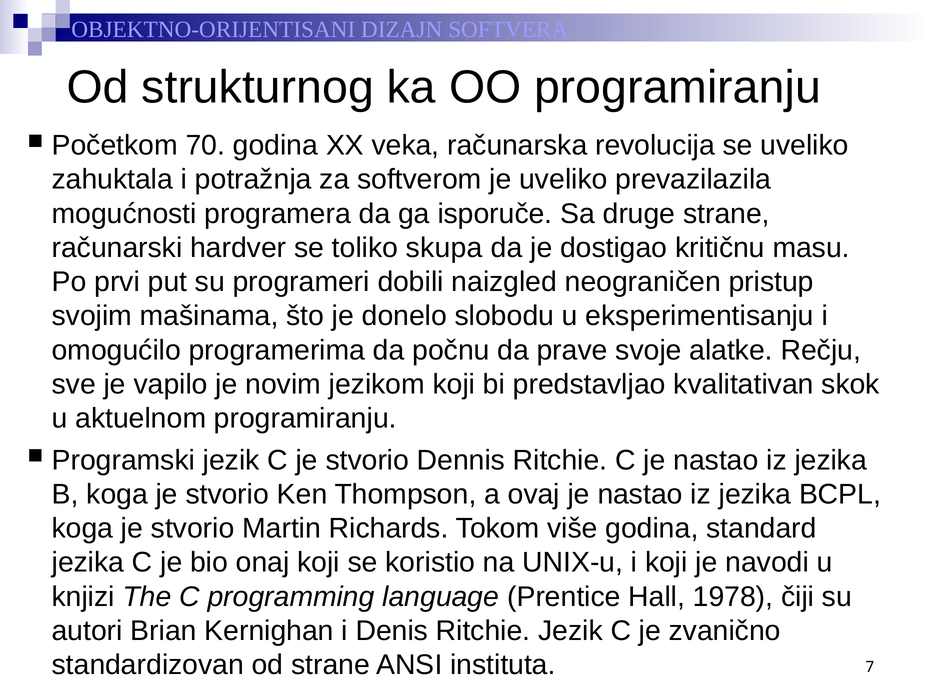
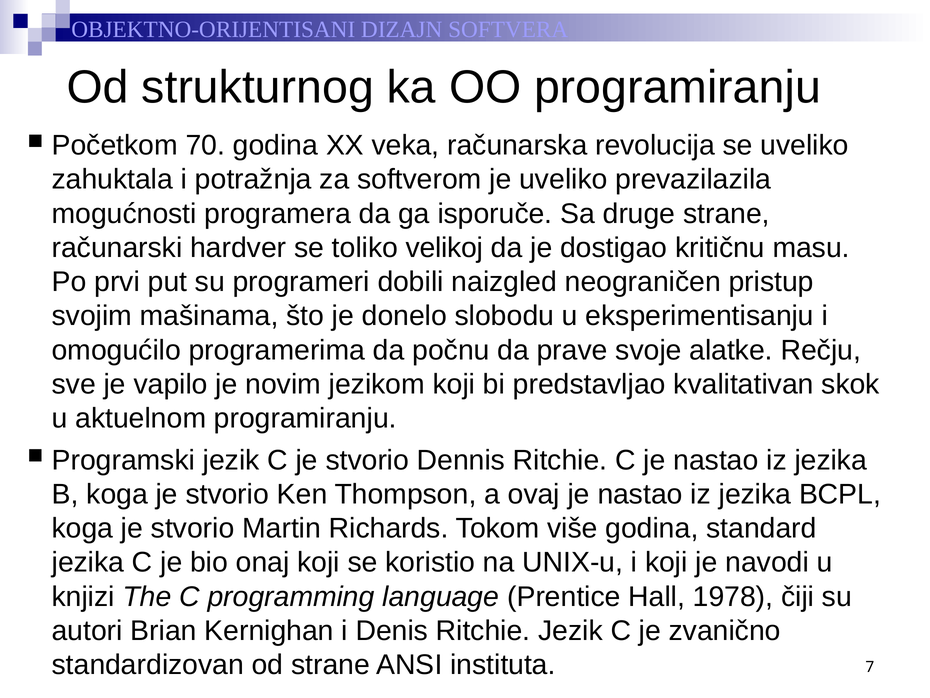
skupa: skupa -> velikoj
